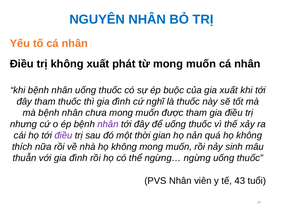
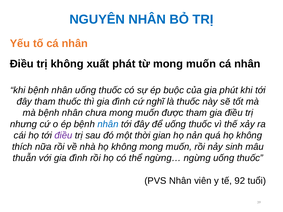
gia xuất: xuất -> phút
nhân at (108, 124) colour: purple -> blue
43: 43 -> 92
